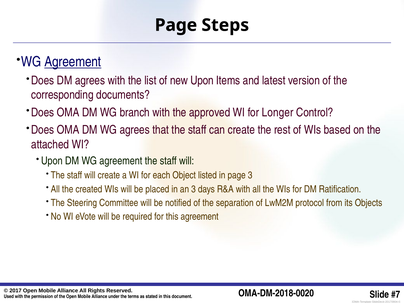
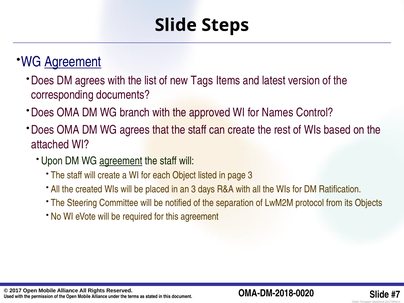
Page at (176, 25): Page -> Slide
new Upon: Upon -> Tags
Longer: Longer -> Names
agreement at (121, 161) underline: none -> present
